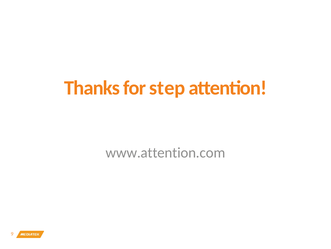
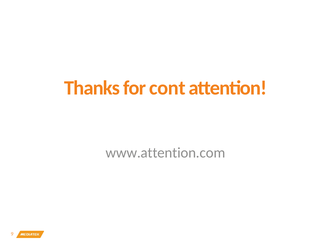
step: step -> cont
